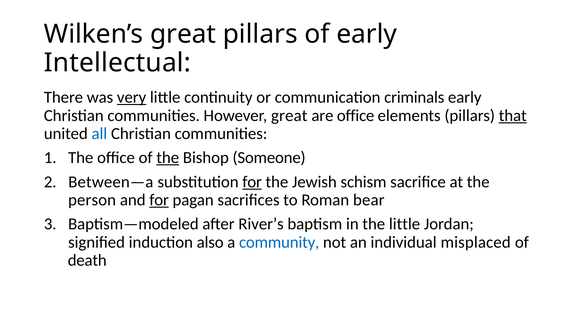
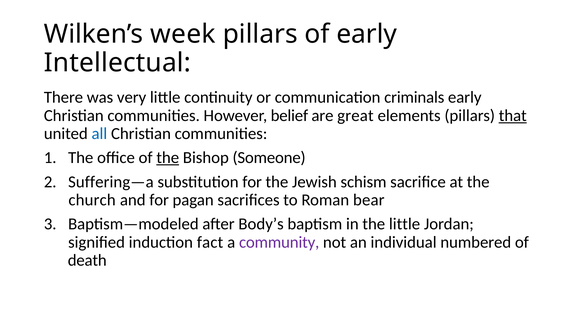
Wilken’s great: great -> week
very underline: present -> none
However great: great -> belief
are office: office -> great
Between—a: Between—a -> Suffering—a
for at (252, 181) underline: present -> none
person: person -> church
for at (159, 200) underline: present -> none
River’s: River’s -> Body’s
also: also -> fact
community colour: blue -> purple
misplaced: misplaced -> numbered
